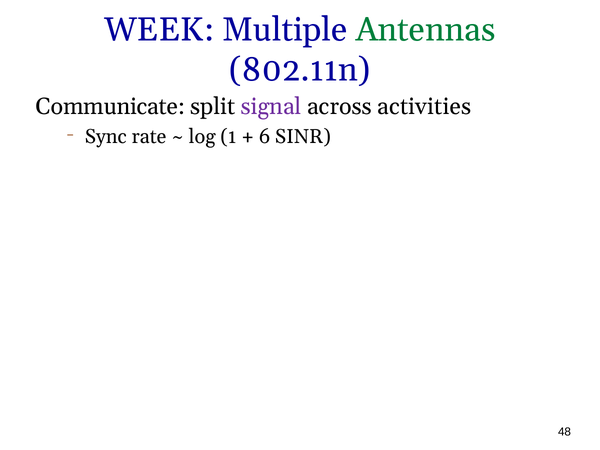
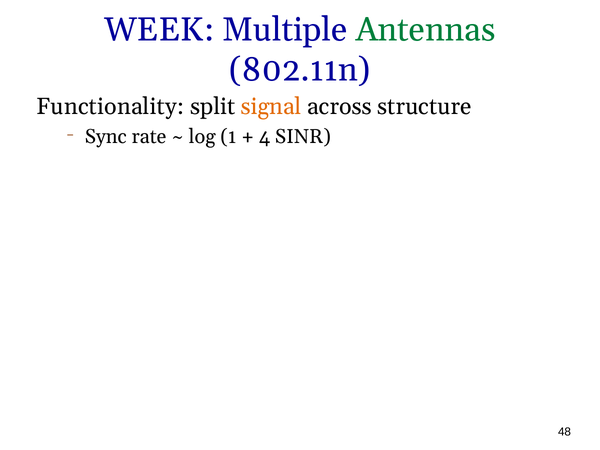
Communicate: Communicate -> Functionality
signal colour: purple -> orange
activities: activities -> structure
6: 6 -> 4
